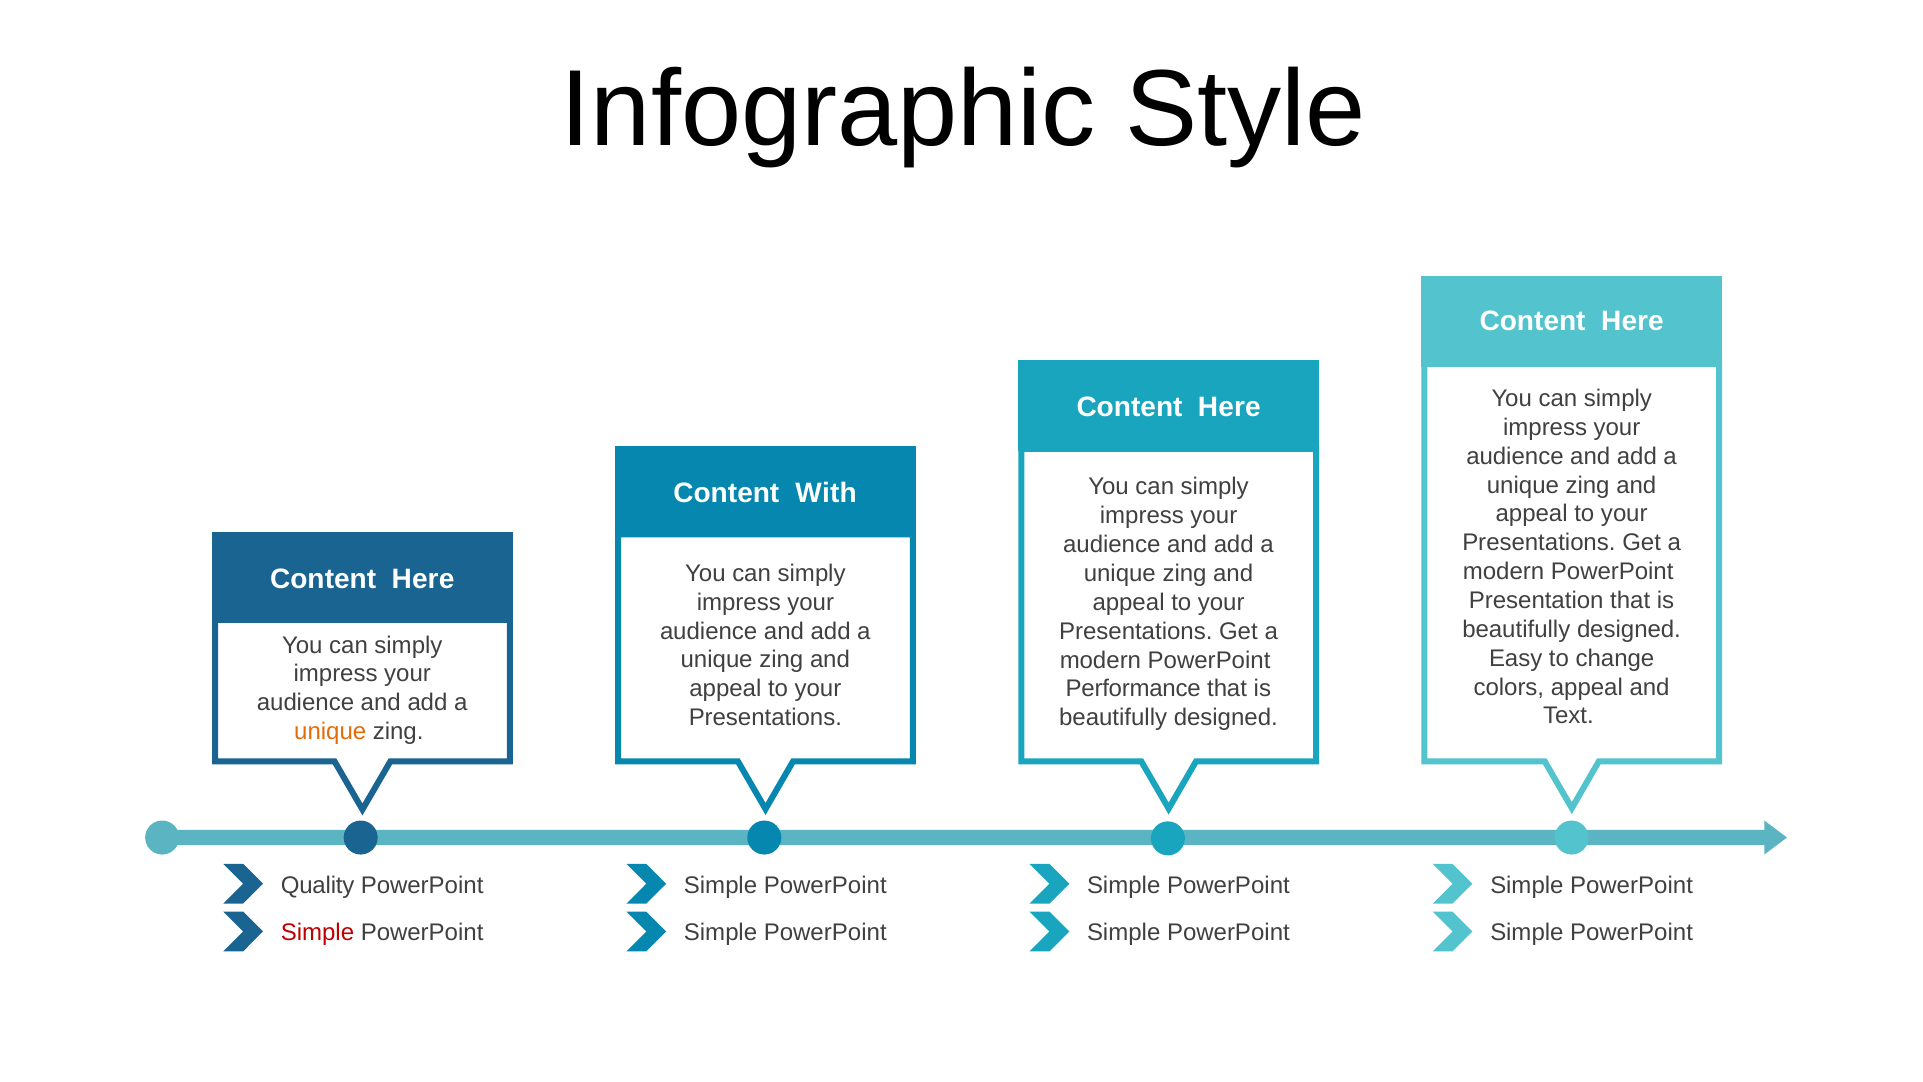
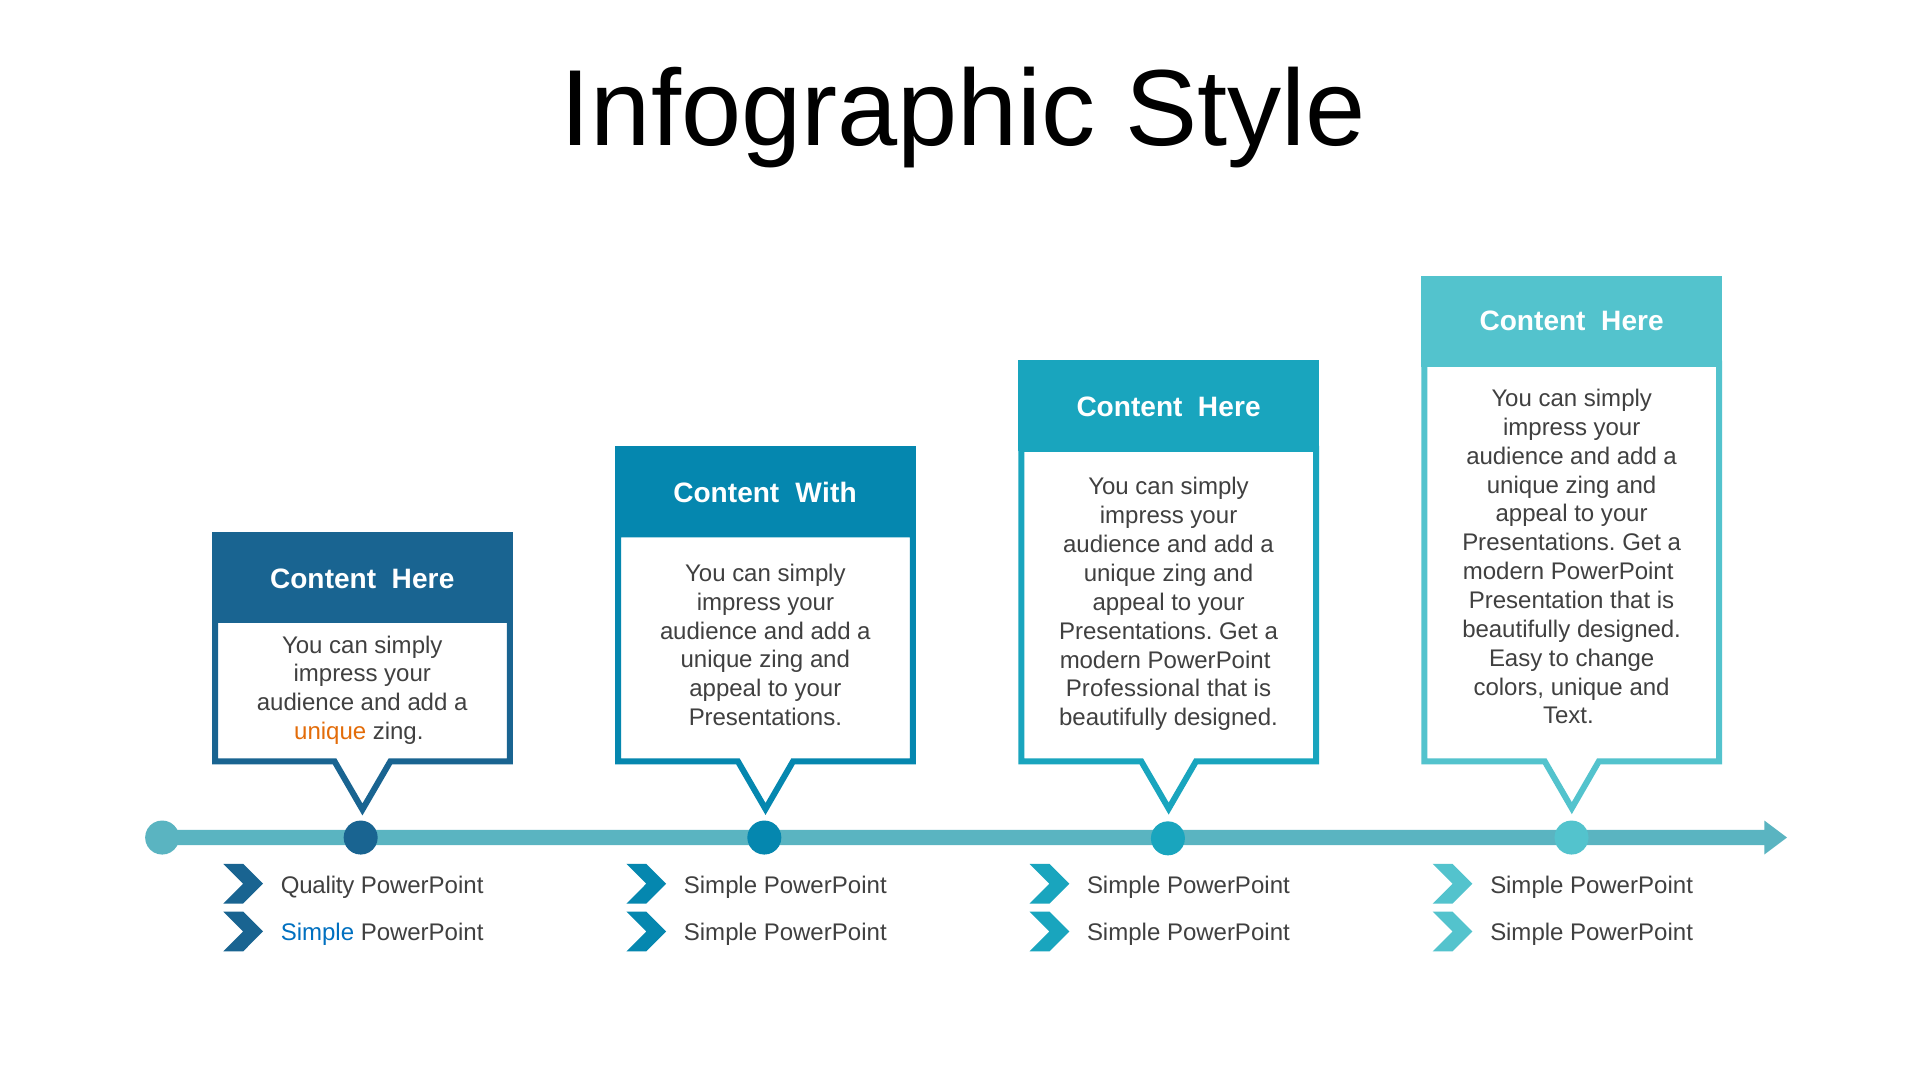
colors appeal: appeal -> unique
Performance: Performance -> Professional
Simple at (318, 933) colour: red -> blue
